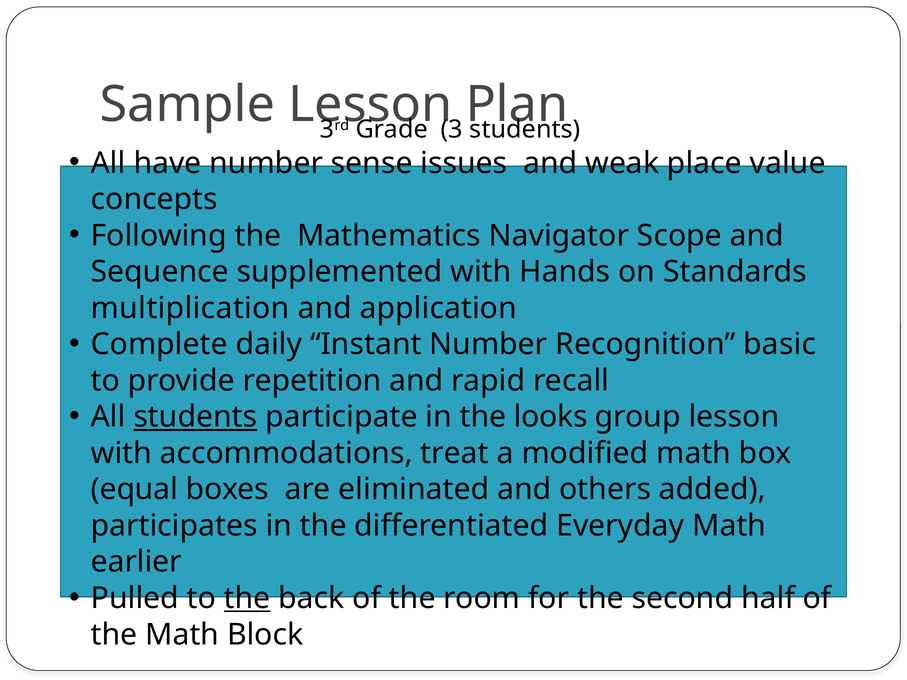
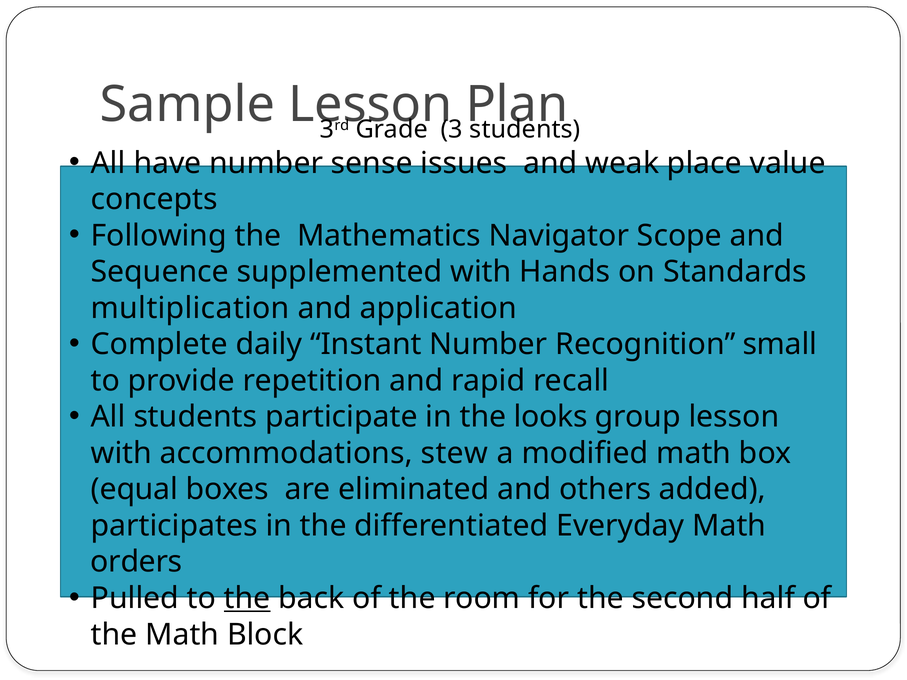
basic: basic -> small
students at (195, 417) underline: present -> none
treat: treat -> stew
earlier: earlier -> orders
